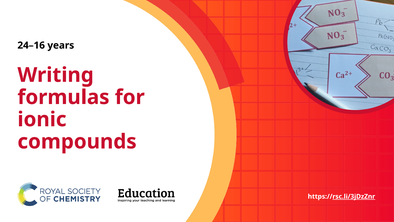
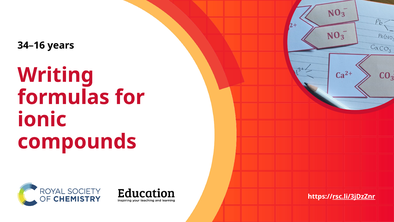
24–16: 24–16 -> 34–16
